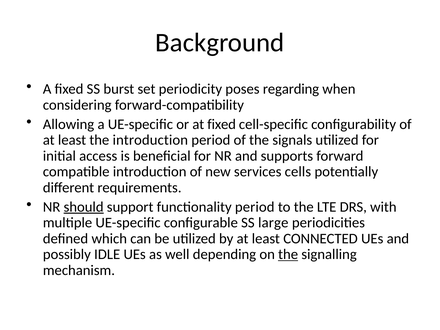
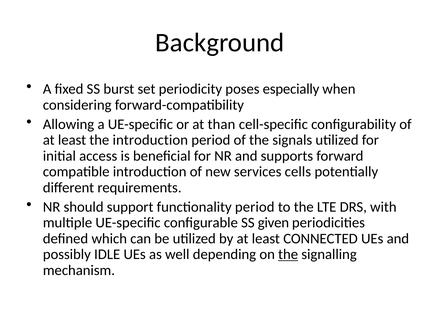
regarding: regarding -> especially
at fixed: fixed -> than
should underline: present -> none
large: large -> given
